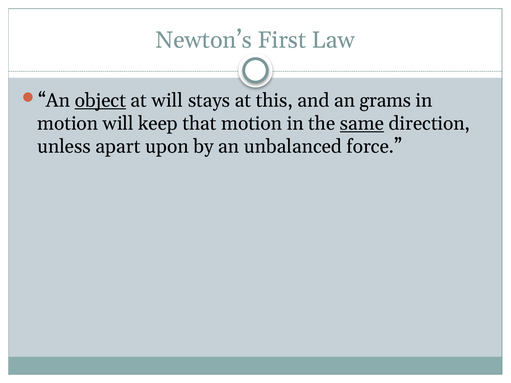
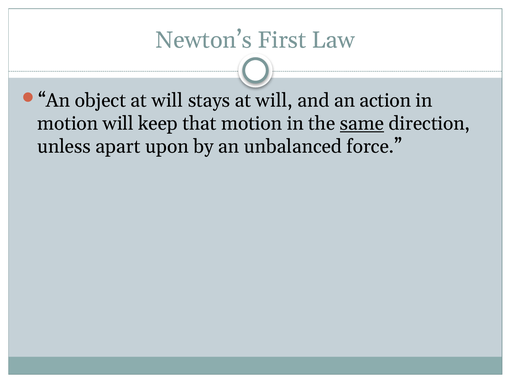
object underline: present -> none
stays at this: this -> will
grams: grams -> action
